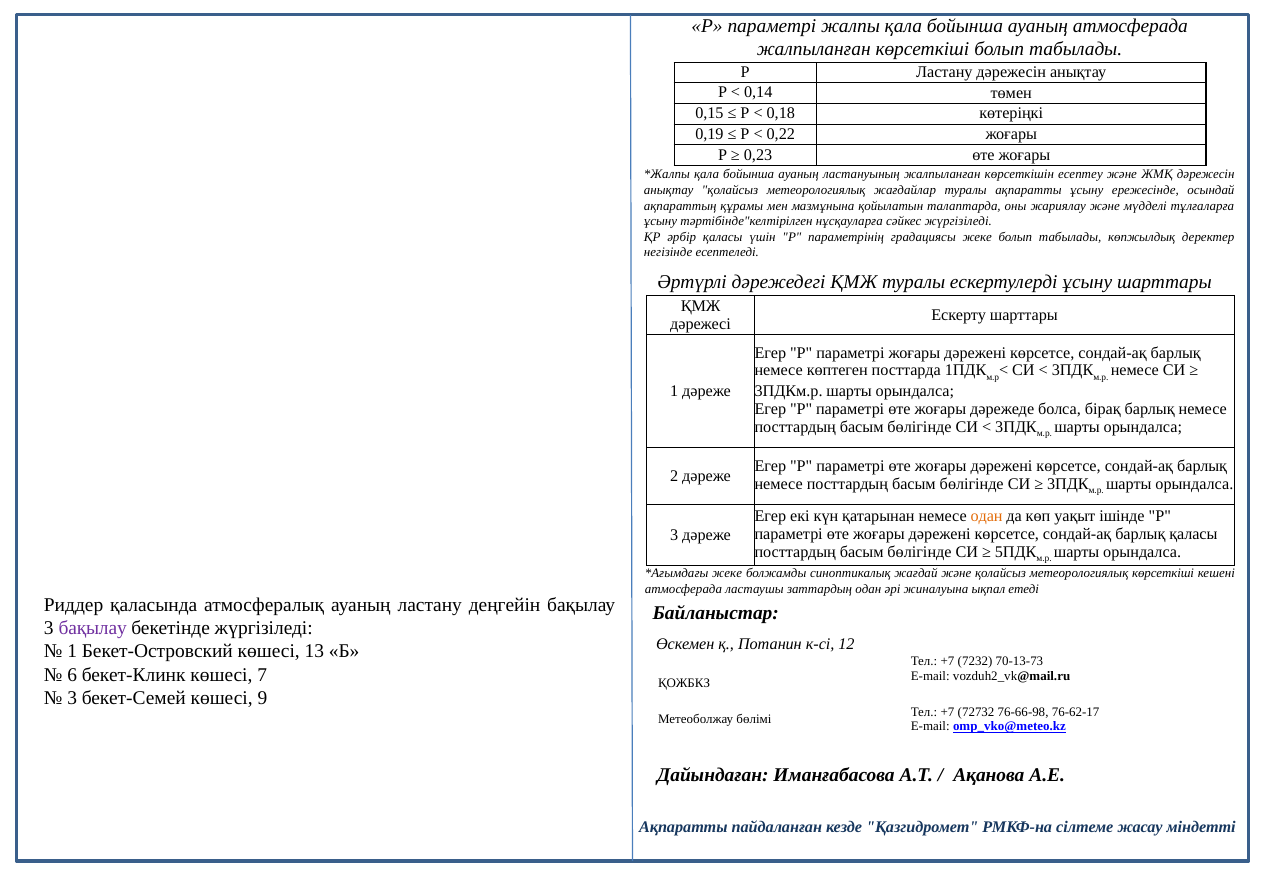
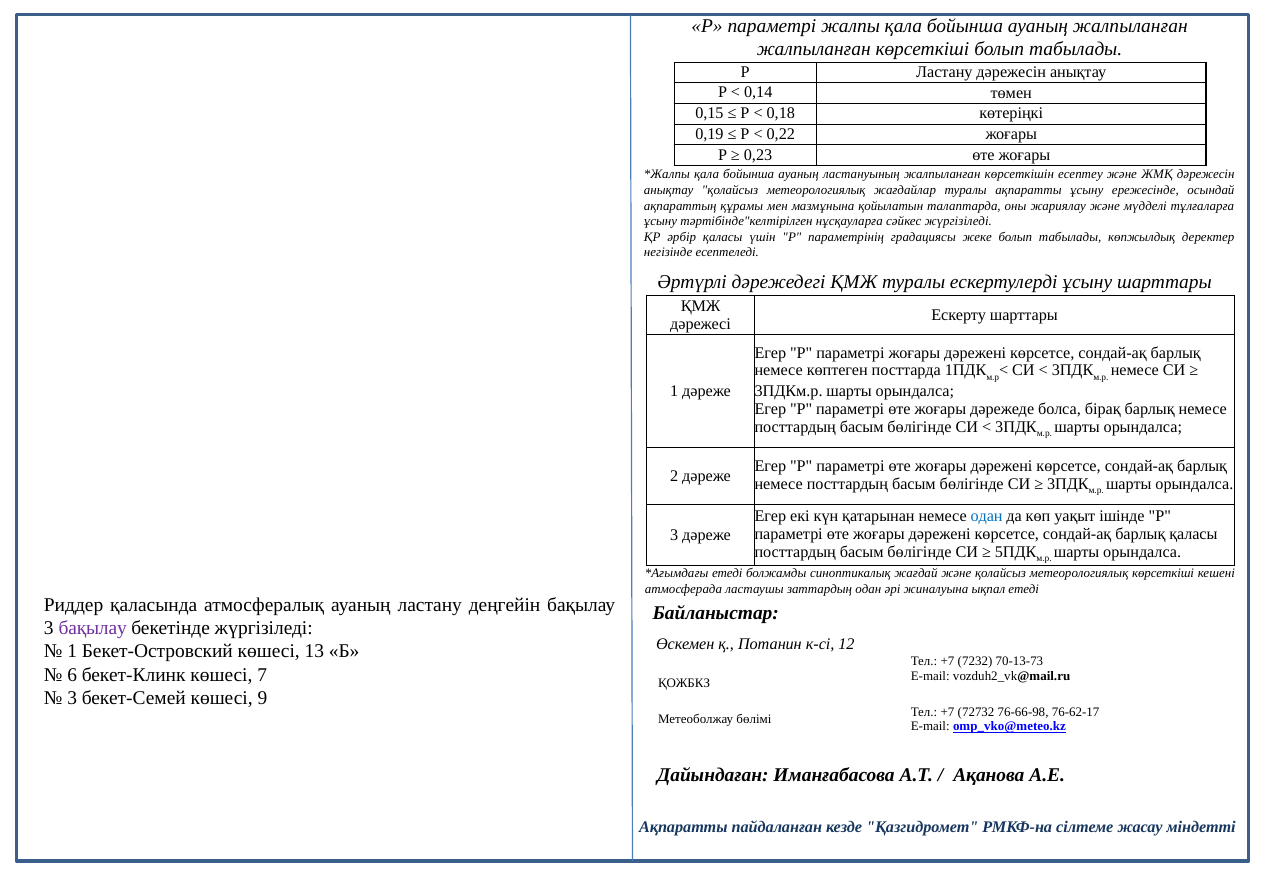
ауаның атмосферада: атмосферада -> жалпыланған
одан at (987, 516) colour: orange -> blue
жеке at (727, 573): жеке -> етеді
